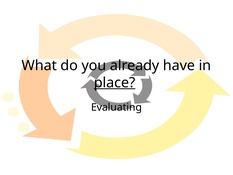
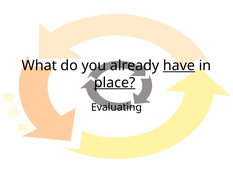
have underline: none -> present
